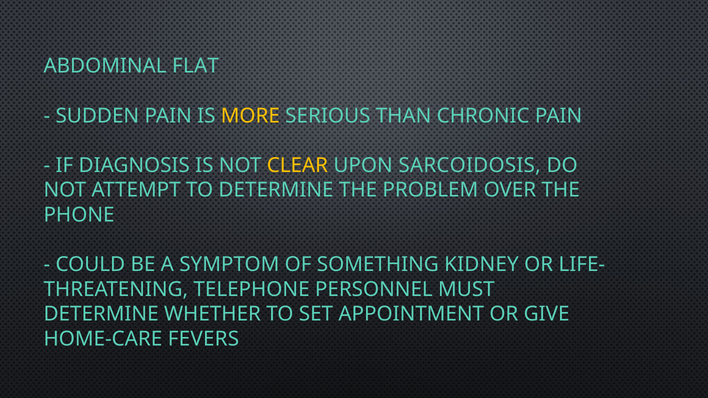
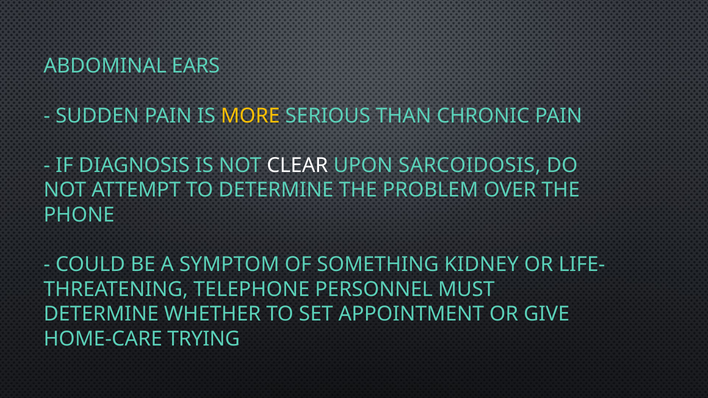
FLAT: FLAT -> EARS
CLEAR colour: yellow -> white
FEVERS: FEVERS -> TRYING
